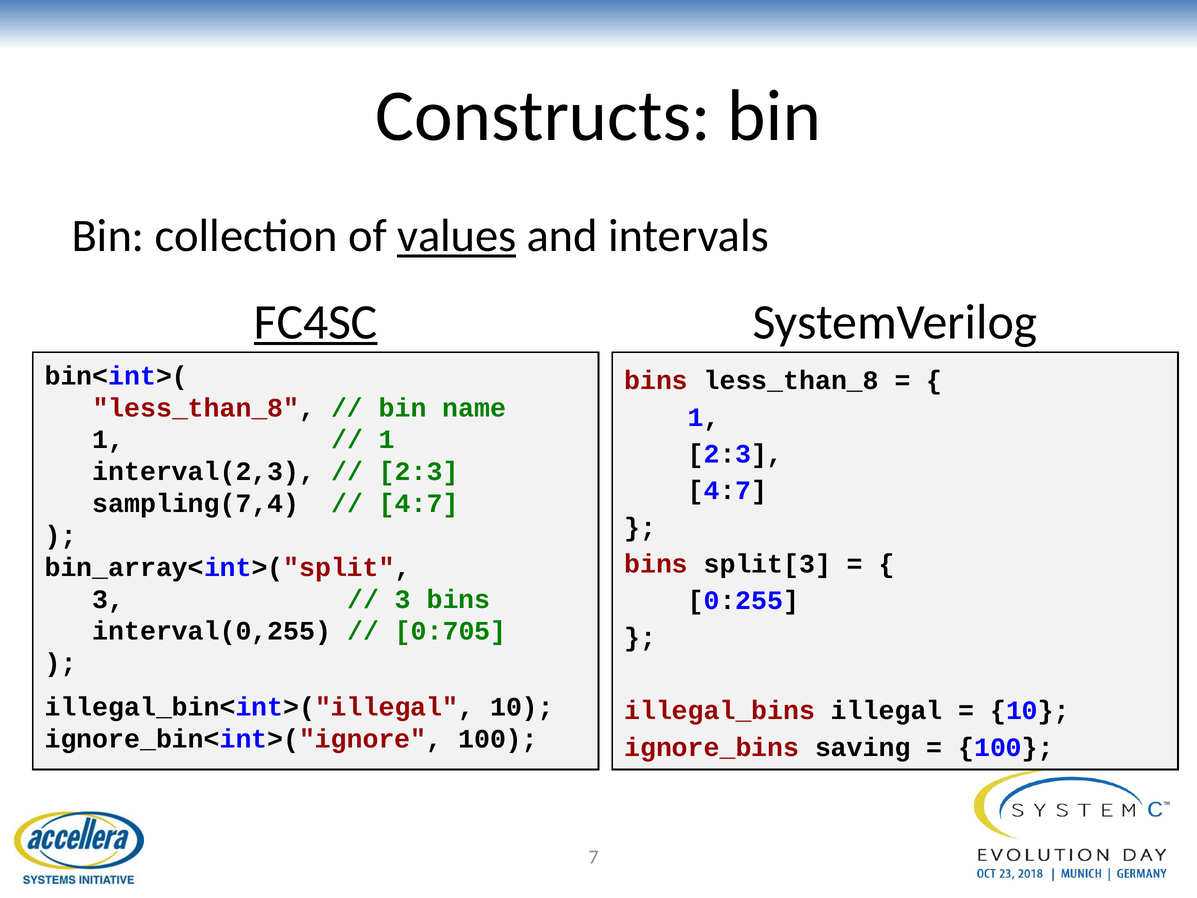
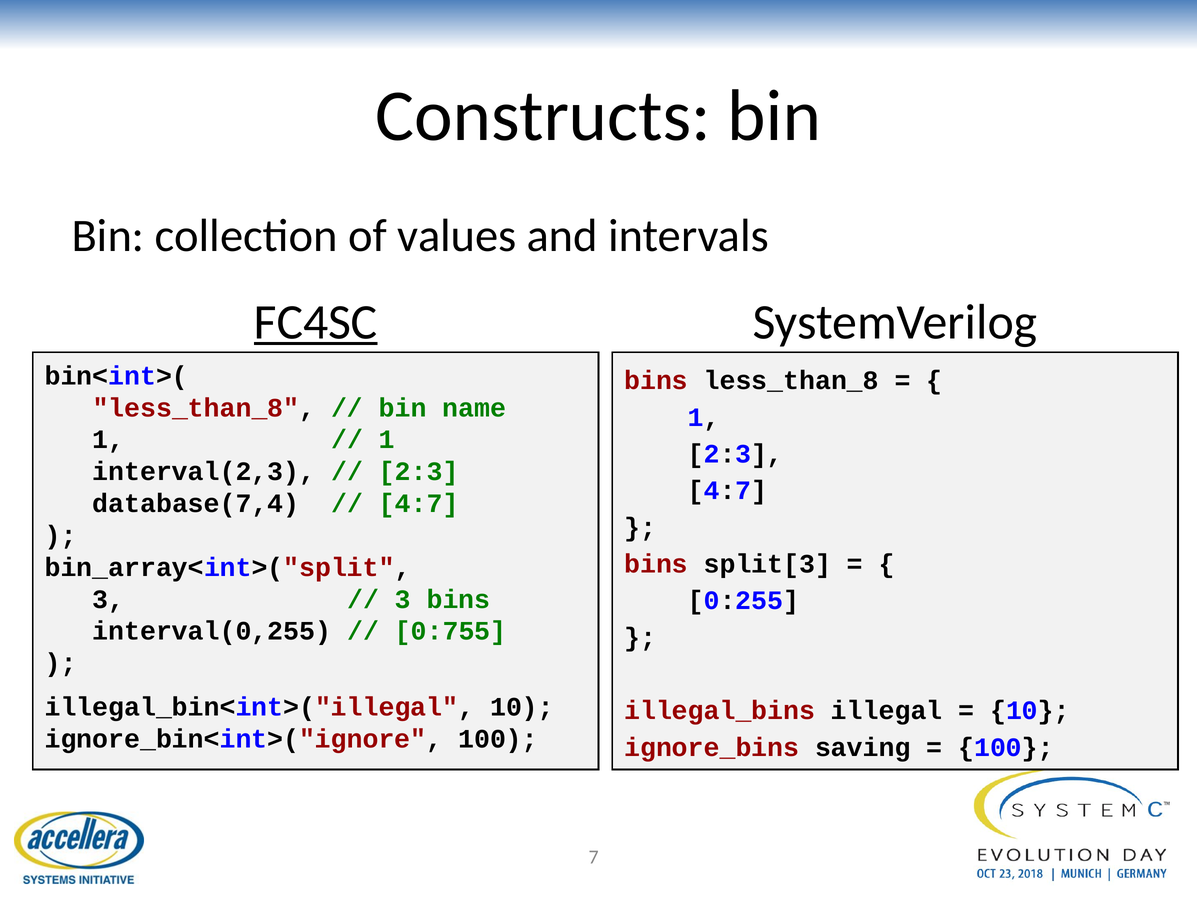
values underline: present -> none
sampling(7,4: sampling(7,4 -> database(7,4
0:705: 0:705 -> 0:755
